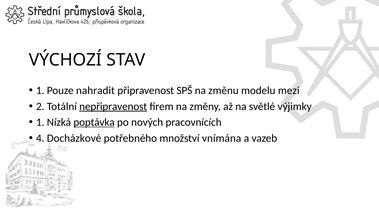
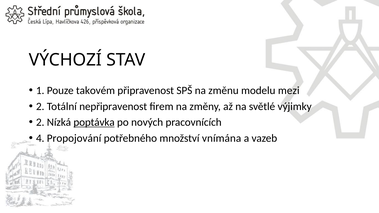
nahradit: nahradit -> takovém
nepřipravenost underline: present -> none
1 at (40, 122): 1 -> 2
Docházkové: Docházkové -> Propojování
